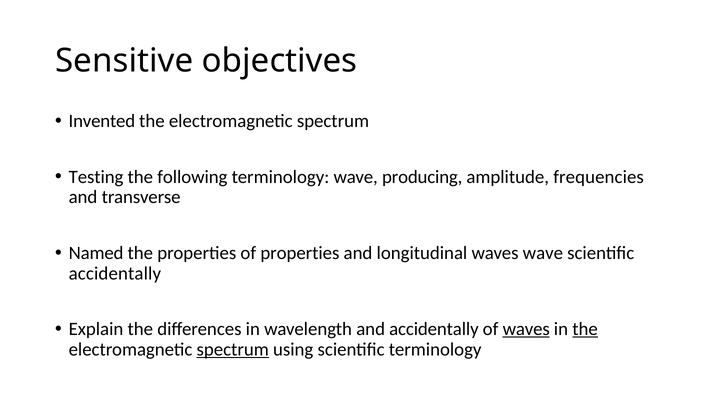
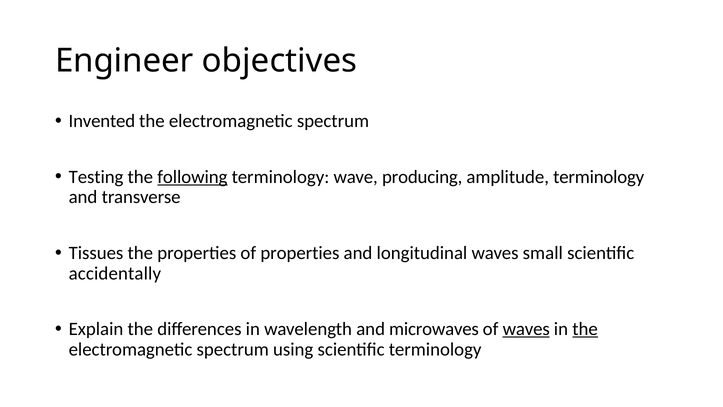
Sensitive: Sensitive -> Engineer
following underline: none -> present
amplitude frequencies: frequencies -> terminology
Named: Named -> Tissues
waves wave: wave -> small
and accidentally: accidentally -> microwaves
spectrum at (233, 349) underline: present -> none
